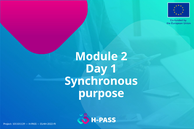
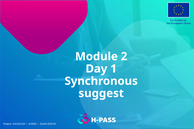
purpose: purpose -> suggest
